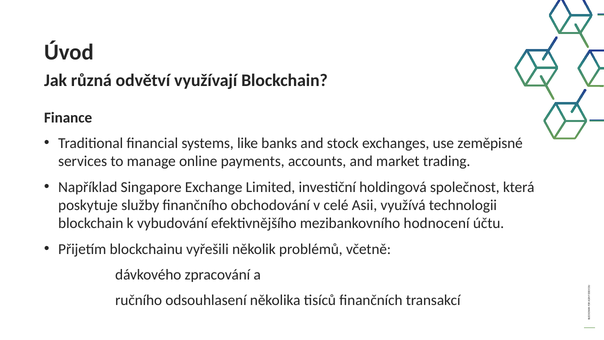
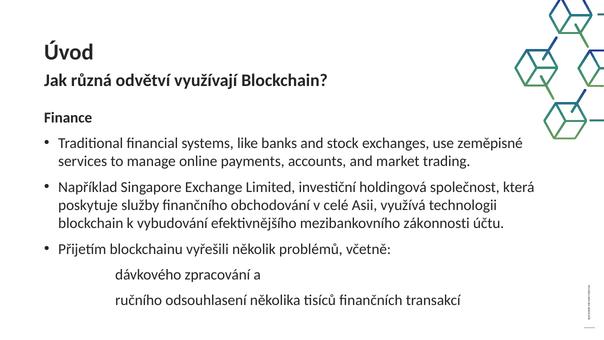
hodnocení: hodnocení -> zákonnosti
